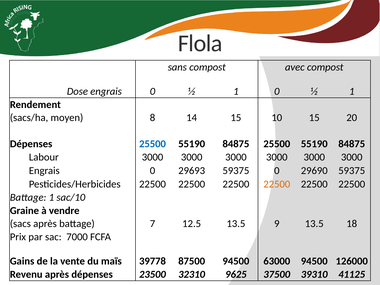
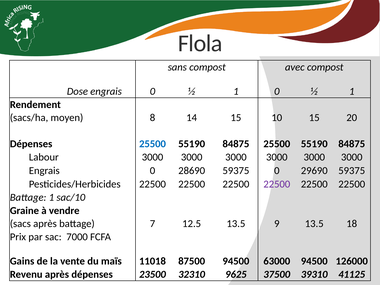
29693: 29693 -> 28690
22500 at (277, 184) colour: orange -> purple
39778: 39778 -> 11018
